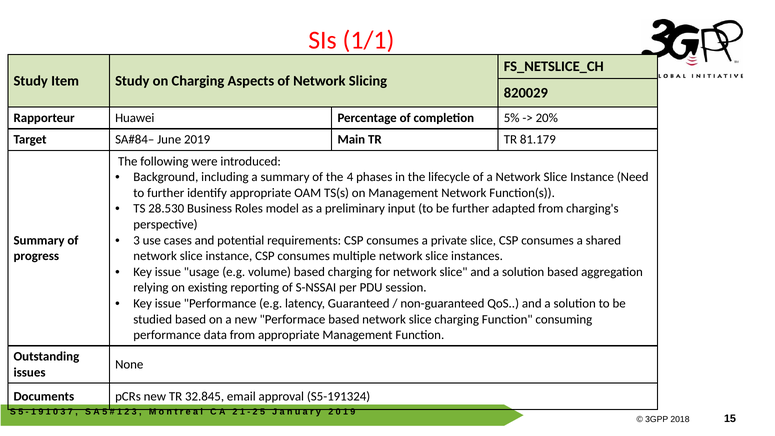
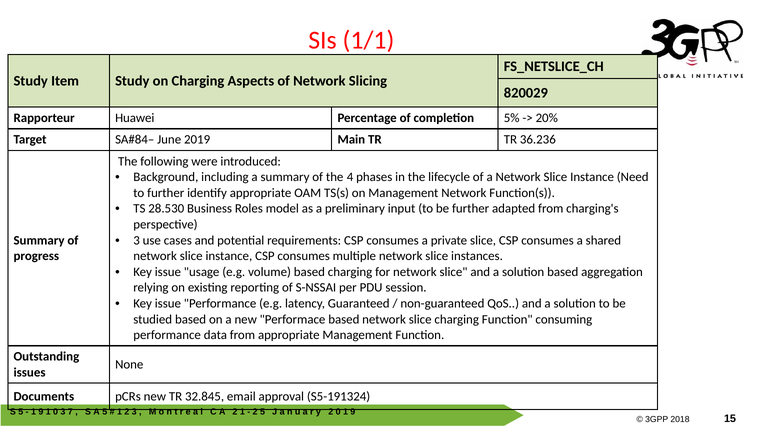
81.179: 81.179 -> 36.236
